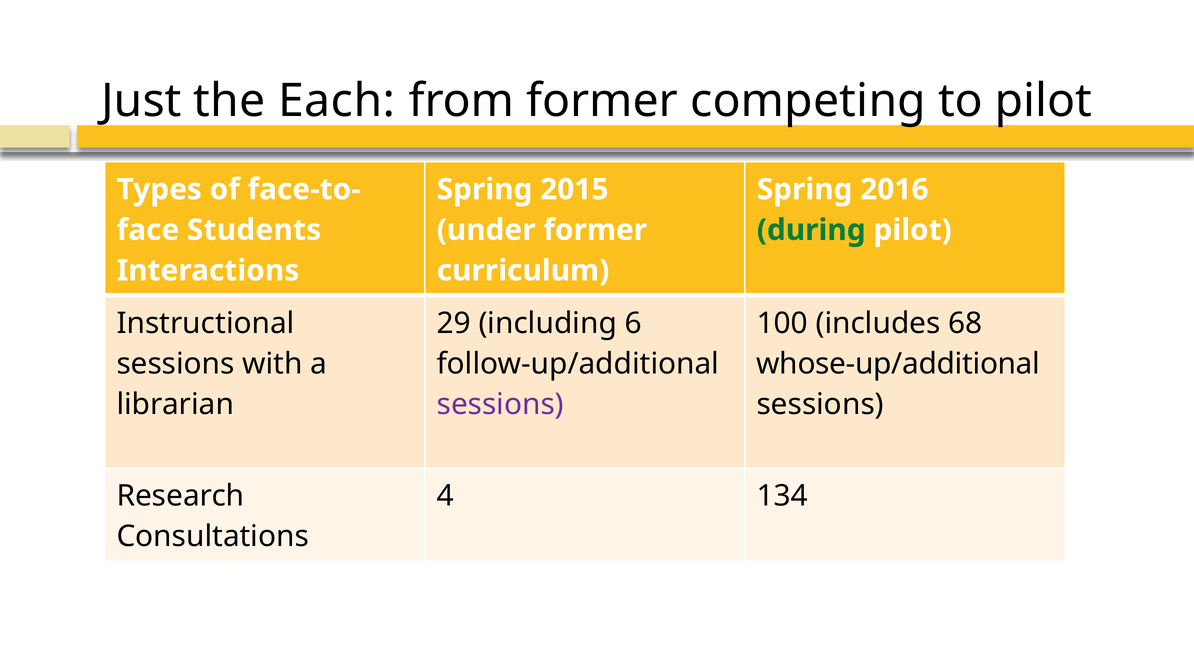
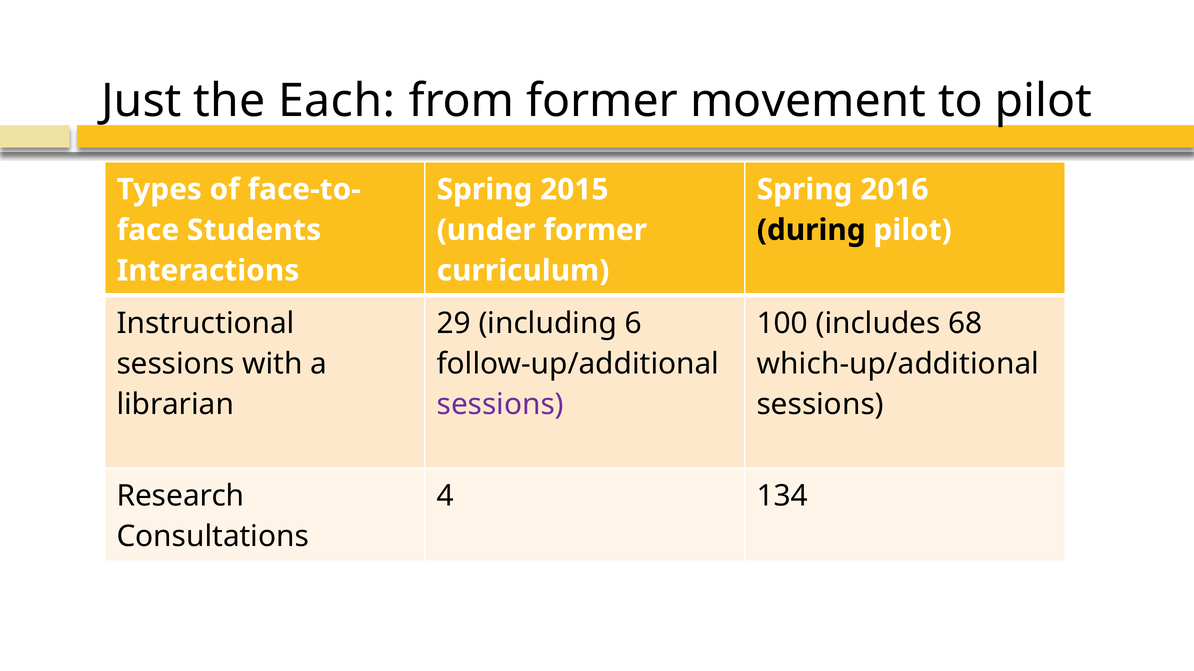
competing: competing -> movement
during colour: green -> black
whose-up/additional: whose-up/additional -> which-up/additional
